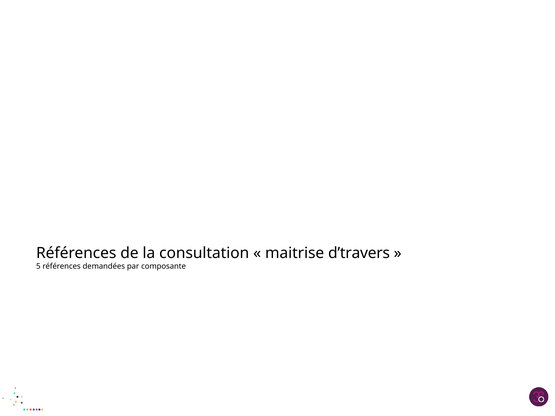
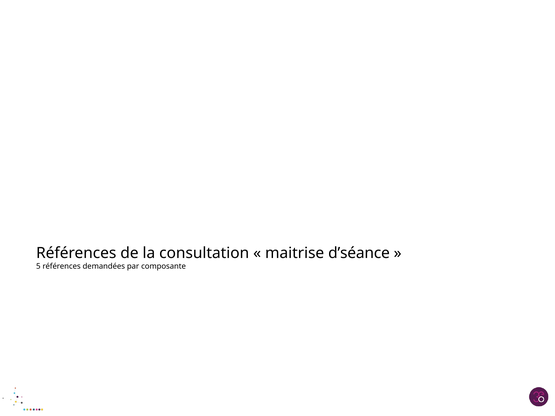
d’travers: d’travers -> d’séance
